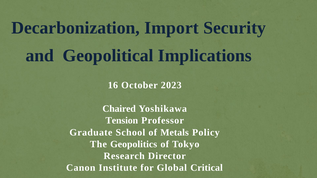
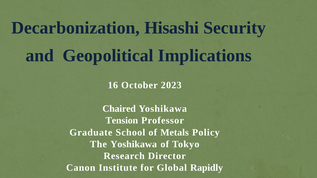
Import: Import -> Hisashi
The Geopolitics: Geopolitics -> Yoshikawa
Critical: Critical -> Rapidly
